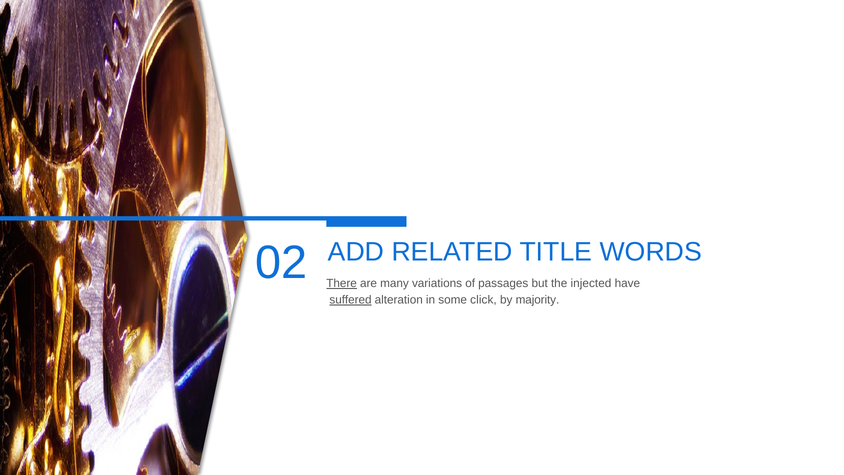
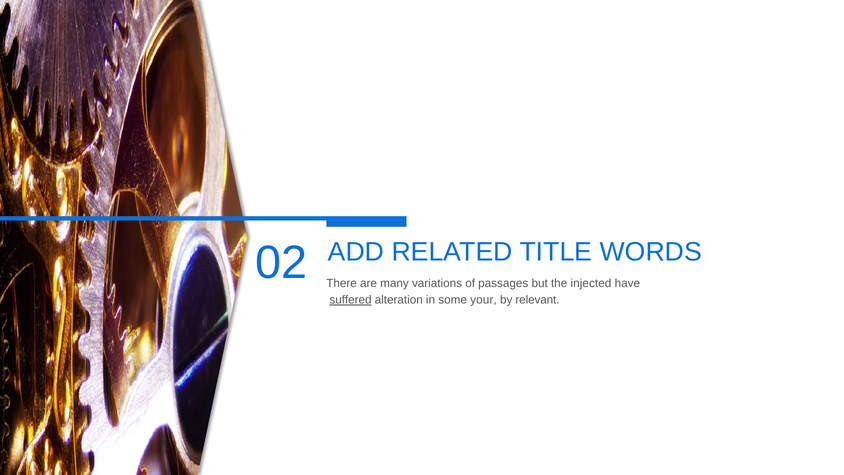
There underline: present -> none
click: click -> your
majority: majority -> relevant
